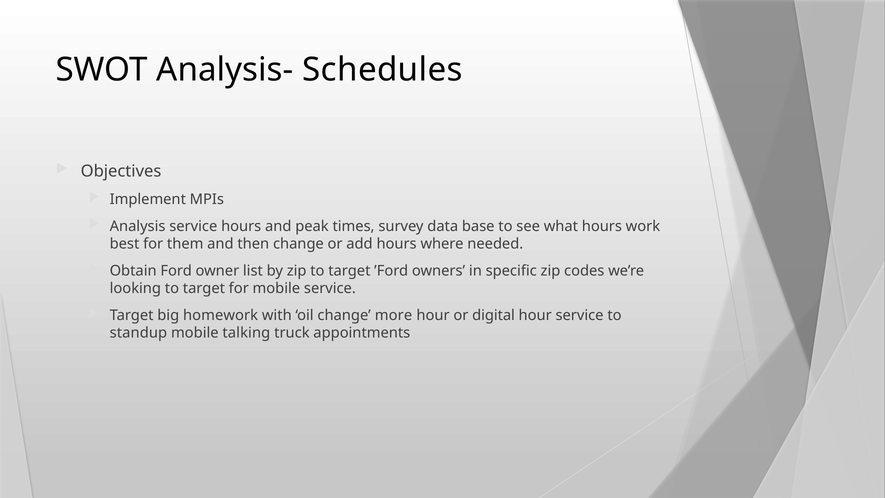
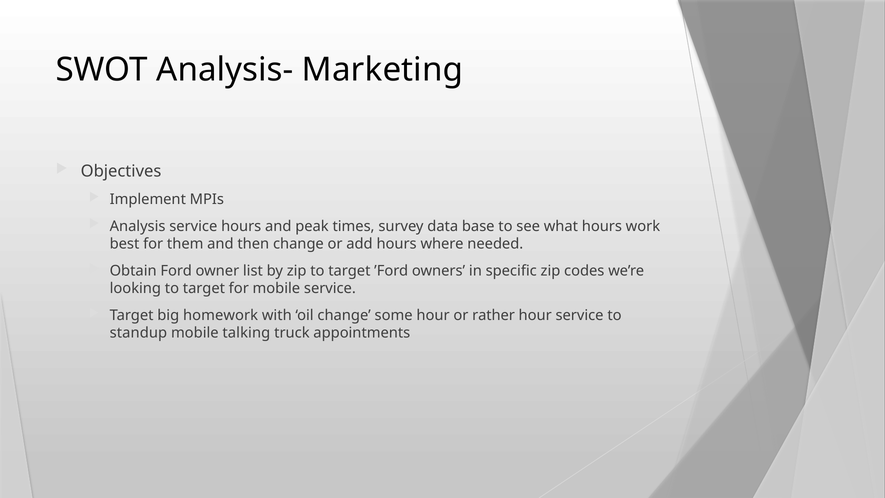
Schedules: Schedules -> Marketing
more: more -> some
digital: digital -> rather
